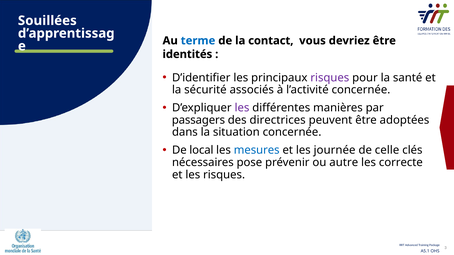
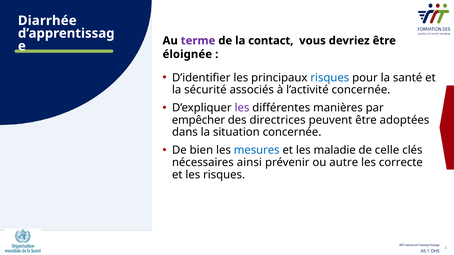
Souillées: Souillées -> Diarrhée
terme colour: blue -> purple
identités: identités -> éloignée
risques at (330, 78) colour: purple -> blue
passagers: passagers -> empêcher
local: local -> bien
journée: journée -> maladie
pose: pose -> ainsi
